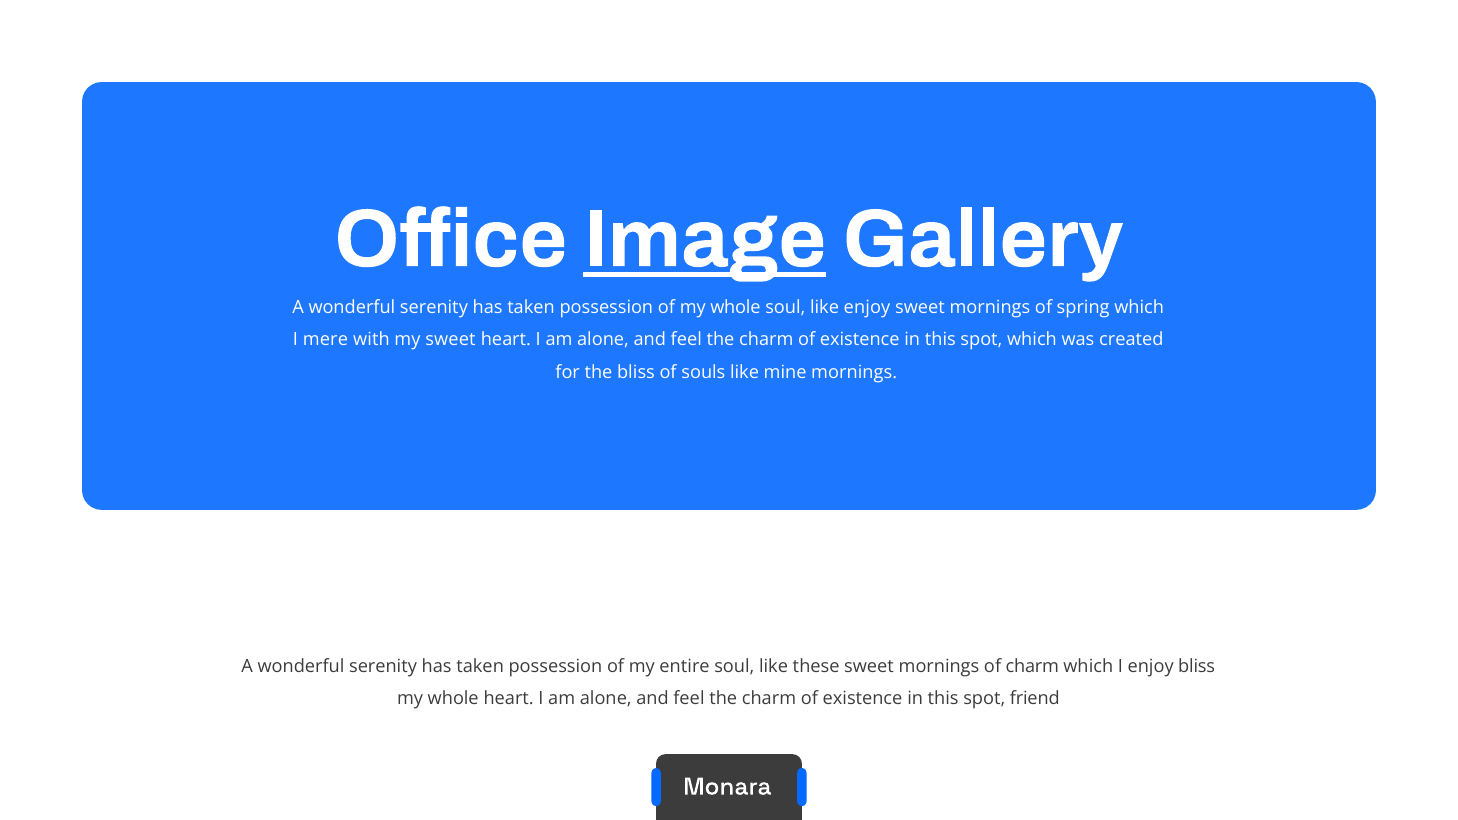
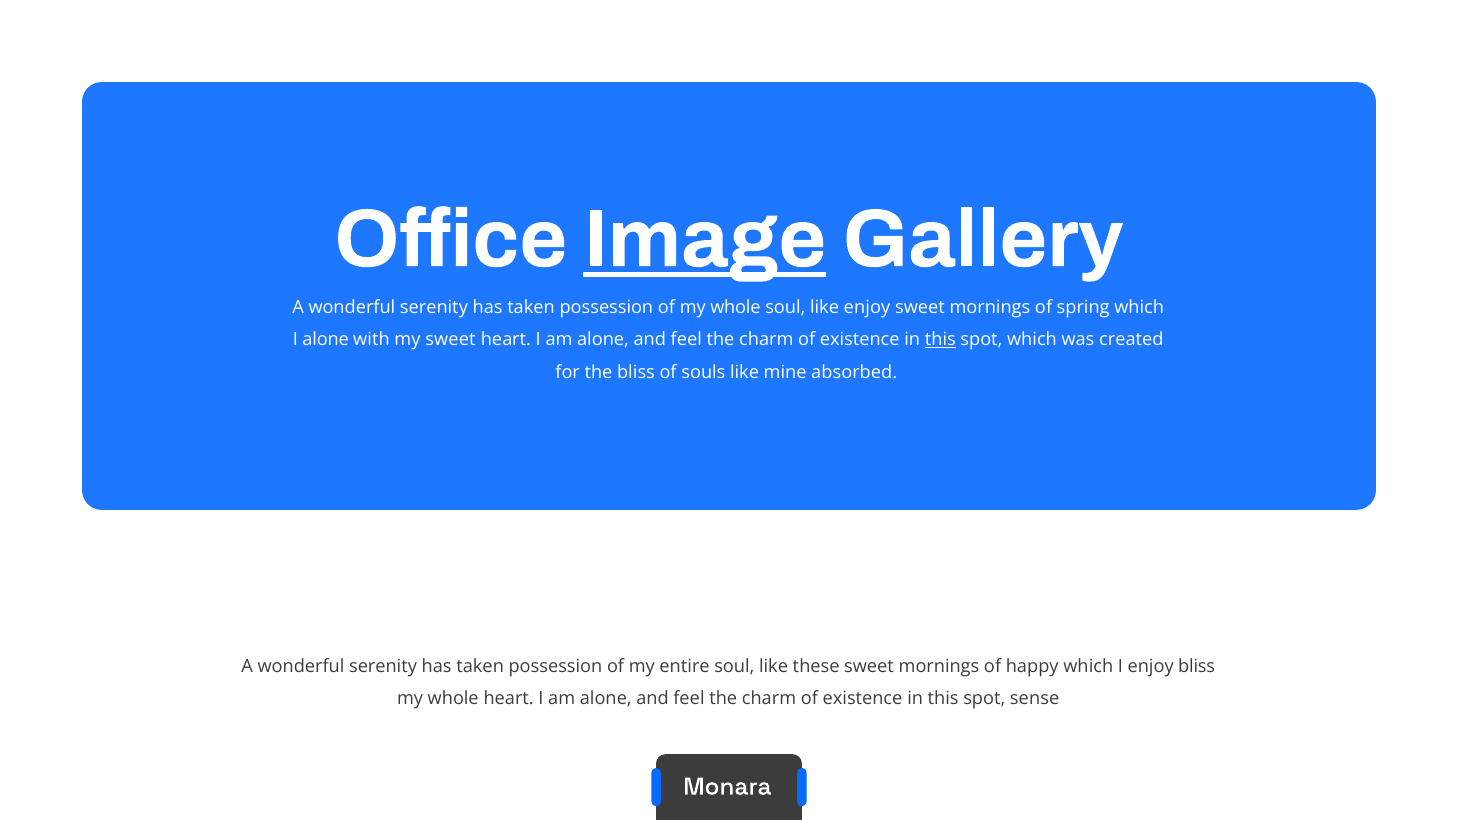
I mere: mere -> alone
this at (940, 340) underline: none -> present
mine mornings: mornings -> absorbed
of charm: charm -> happy
friend: friend -> sense
